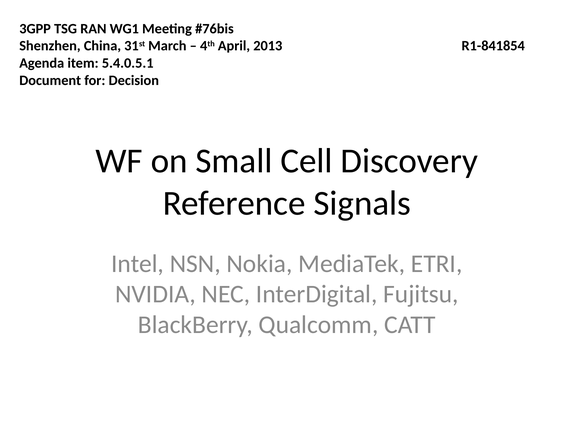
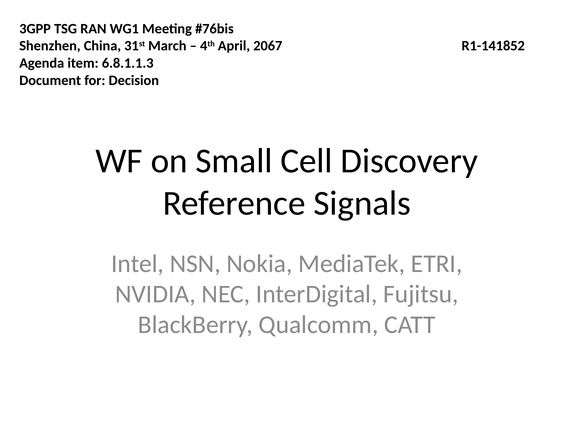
R1-841854: R1-841854 -> R1-141852
2013: 2013 -> 2067
5.4.0.5.1: 5.4.0.5.1 -> 6.8.1.1.3
